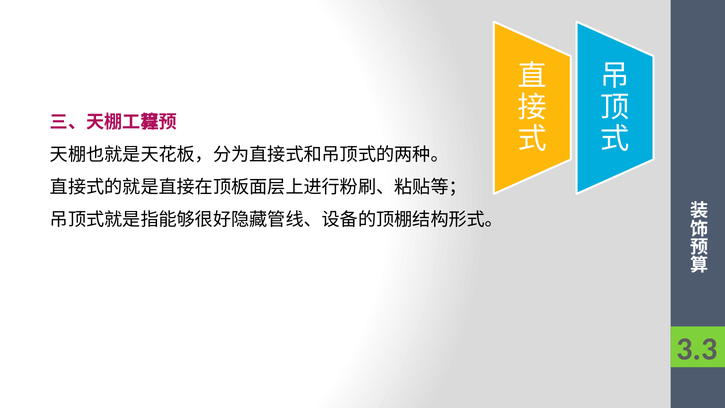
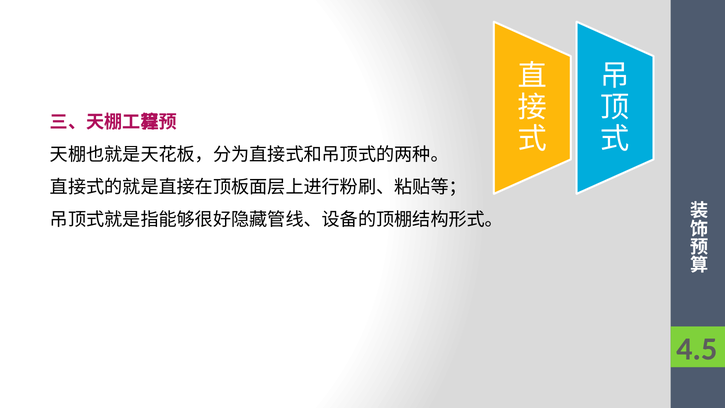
3.3: 3.3 -> 4.5
